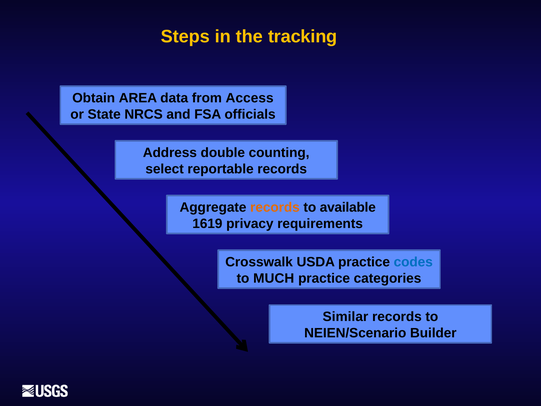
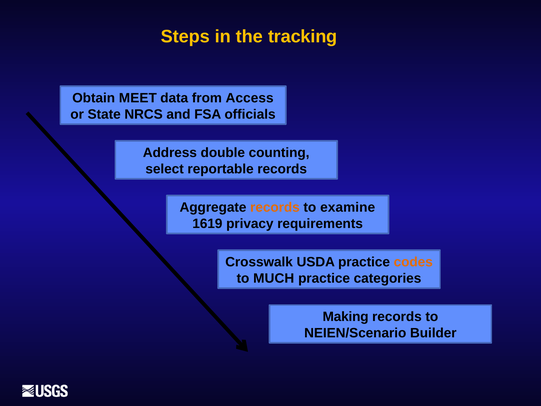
AREA: AREA -> MEET
available: available -> examine
codes colour: blue -> orange
Similar: Similar -> Making
